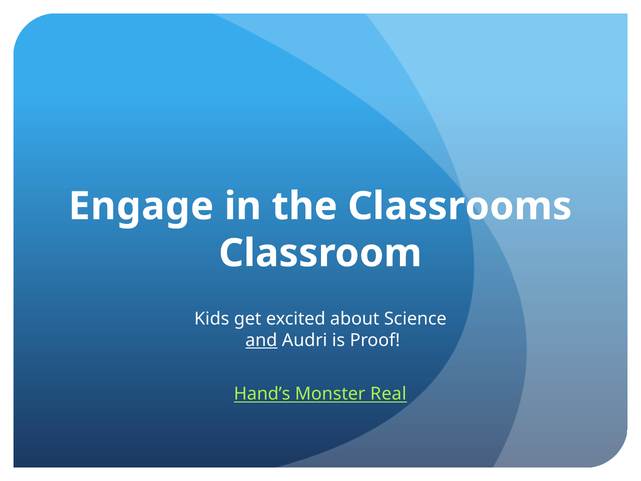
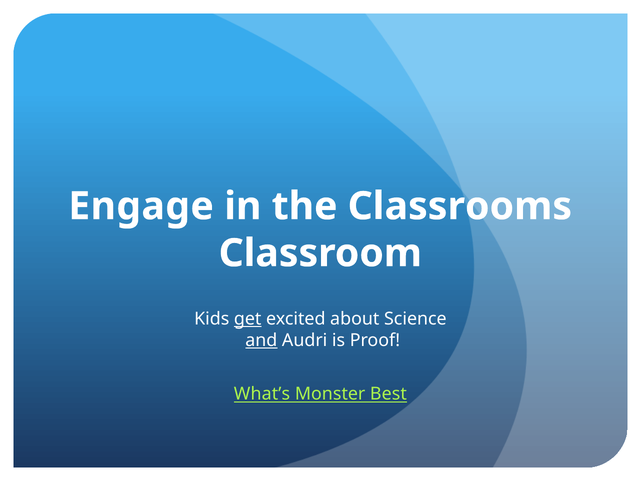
get underline: none -> present
Hand’s: Hand’s -> What’s
Real: Real -> Best
